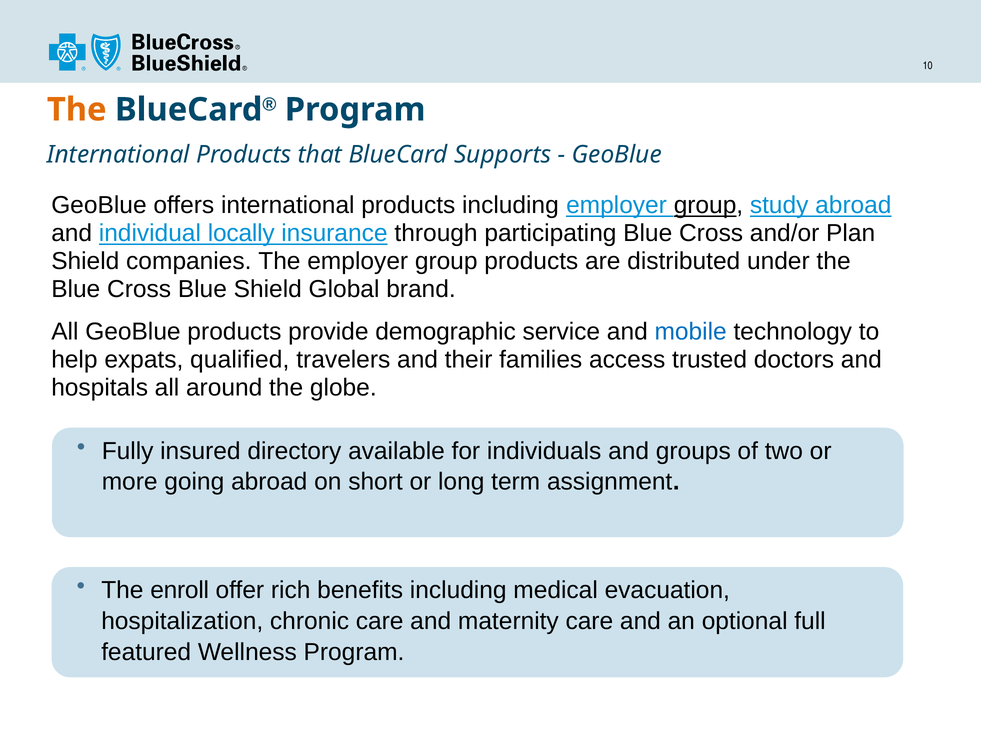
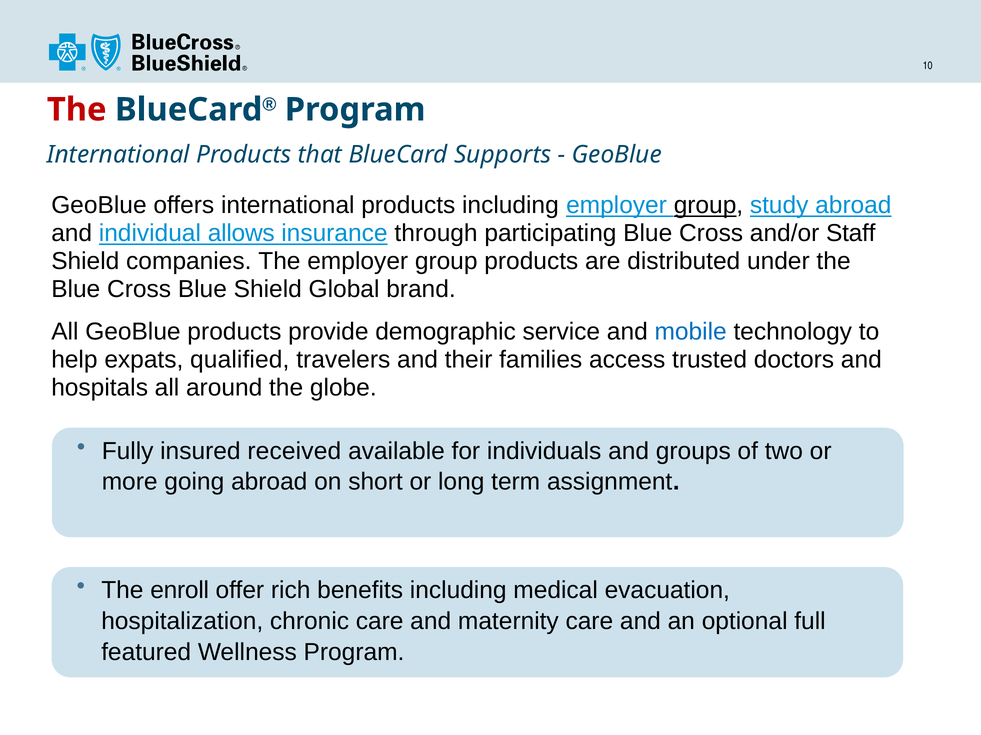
The at (77, 110) colour: orange -> red
locally: locally -> allows
Plan: Plan -> Staff
directory: directory -> received
